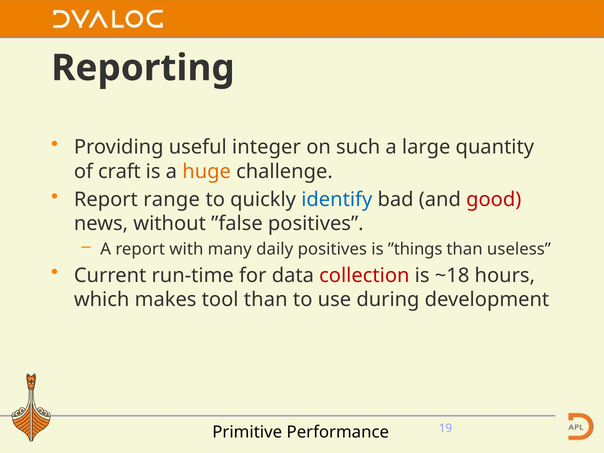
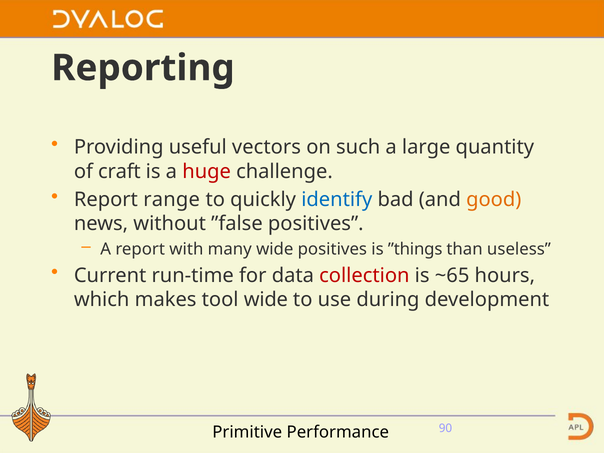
integer: integer -> vectors
huge colour: orange -> red
good colour: red -> orange
many daily: daily -> wide
~18: ~18 -> ~65
tool than: than -> wide
19: 19 -> 90
